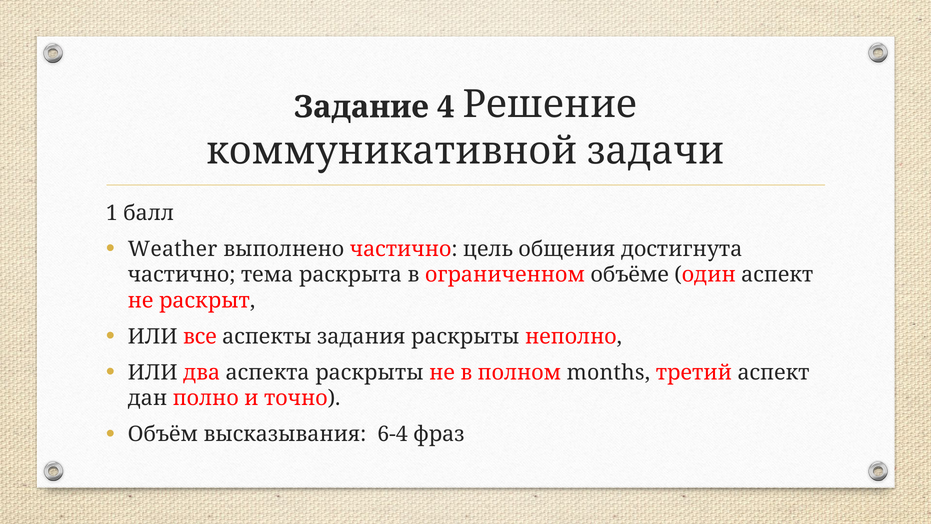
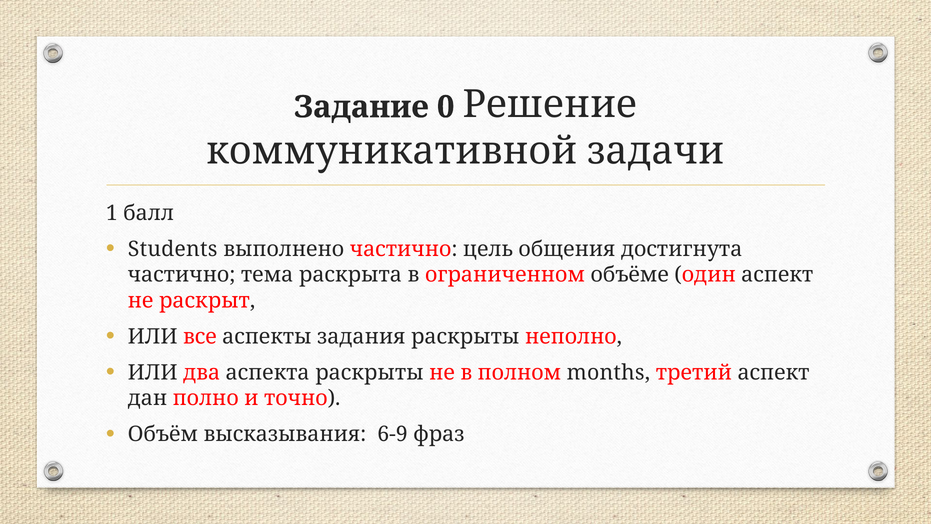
4: 4 -> 0
Weather: Weather -> Students
6-4: 6-4 -> 6-9
